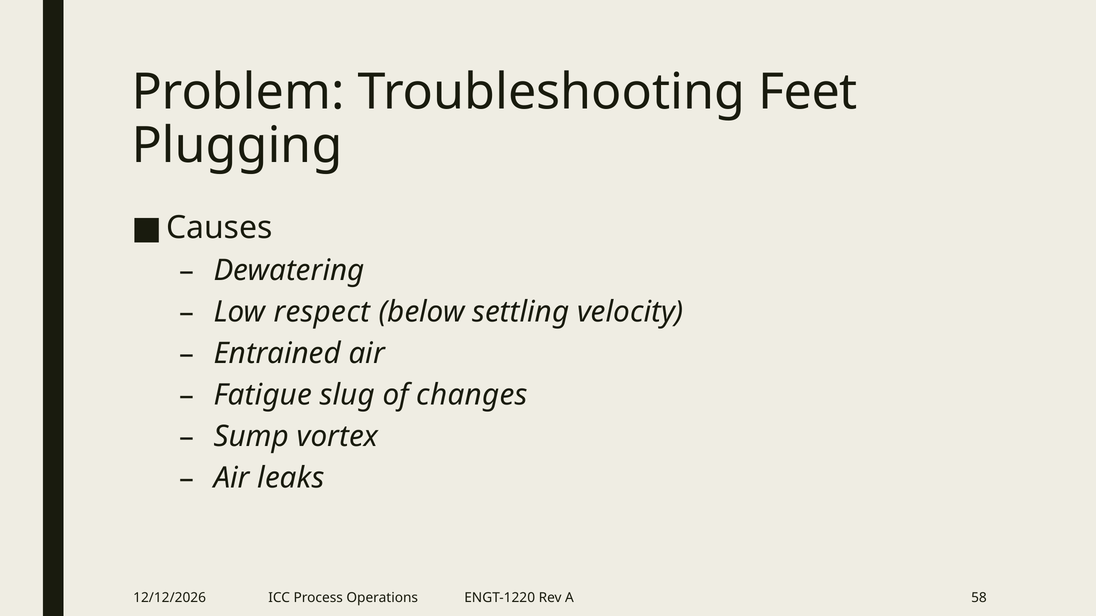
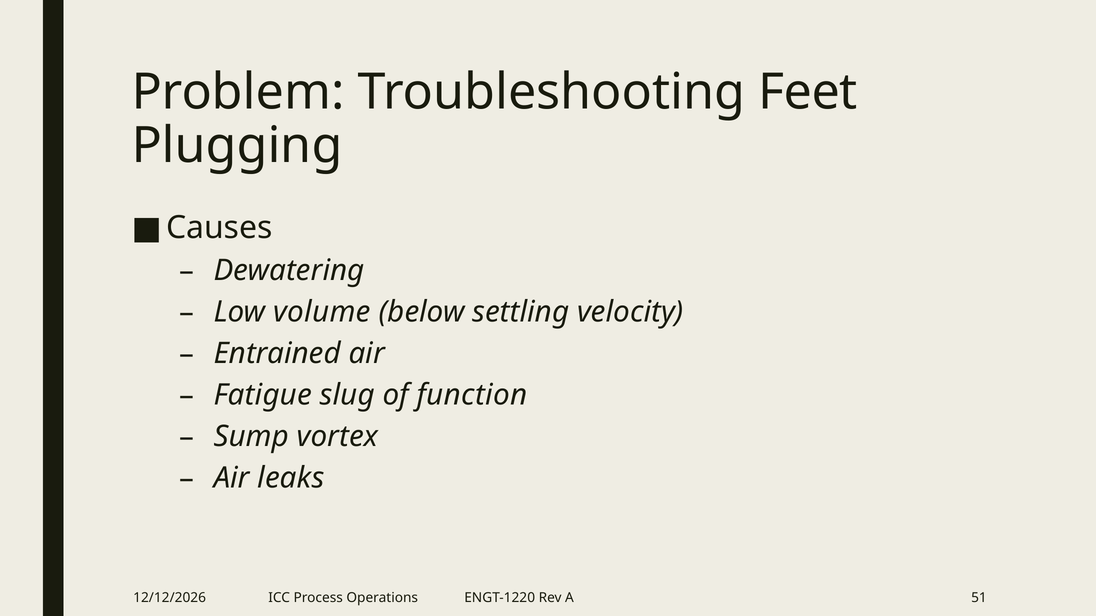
respect: respect -> volume
changes: changes -> function
58: 58 -> 51
